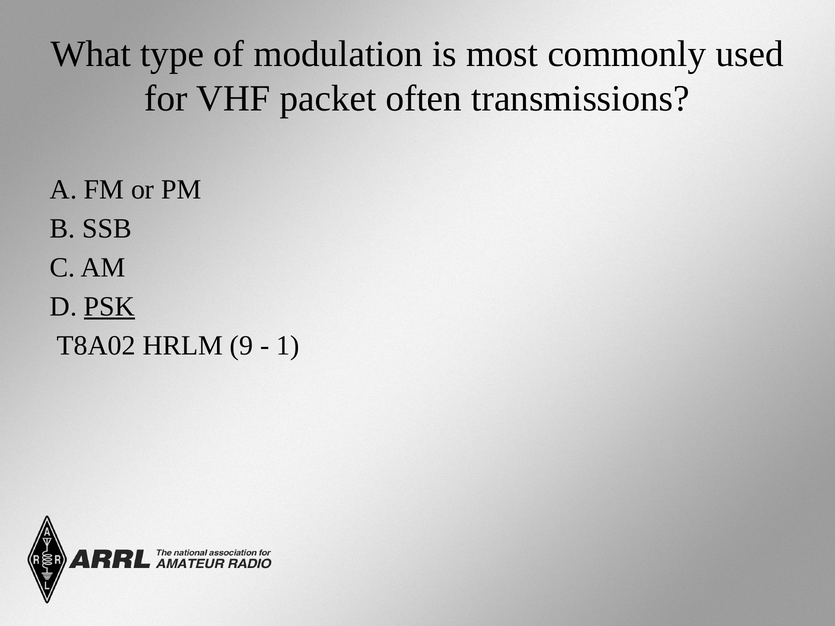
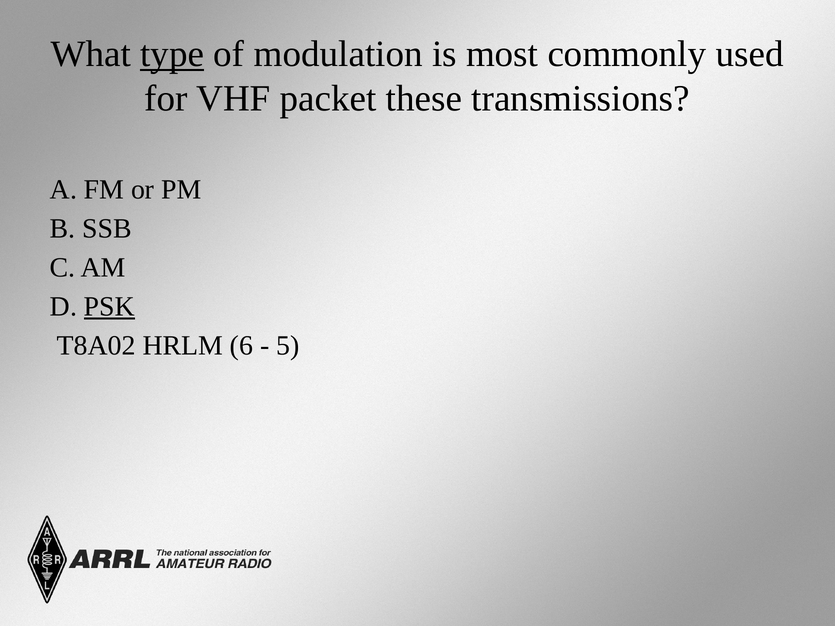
type underline: none -> present
often: often -> these
9: 9 -> 6
1: 1 -> 5
